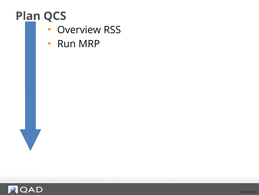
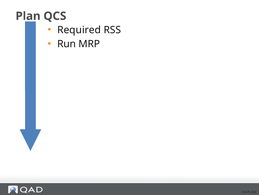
Overview: Overview -> Required
